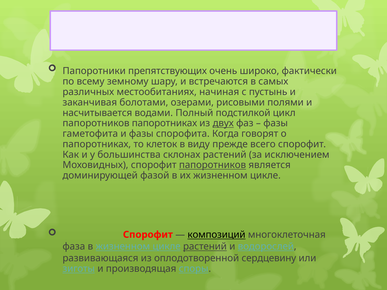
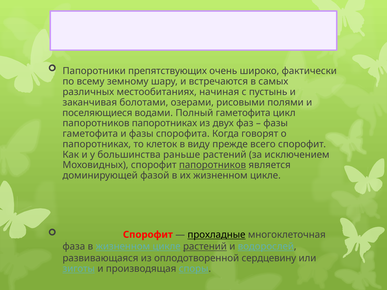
насчитывается: насчитывается -> поселяющиеся
Полный подстилкой: подстилкой -> гаметофита
двух underline: present -> none
склонах: склонах -> раньше
композиций: композиций -> прохладные
